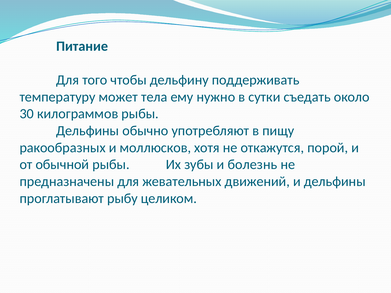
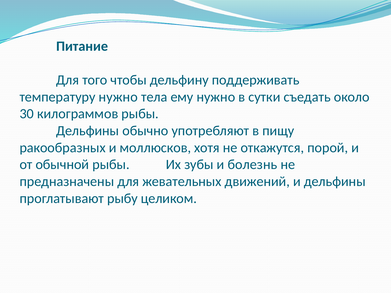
температуру может: может -> нужно
